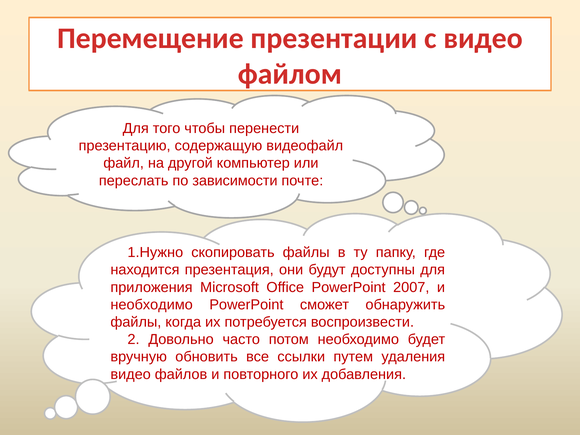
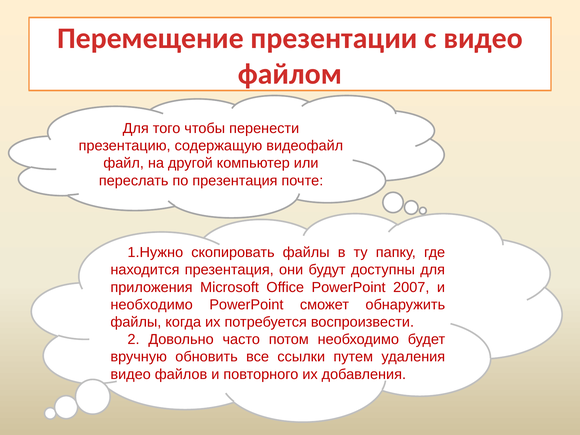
по зависимости: зависимости -> презентация
